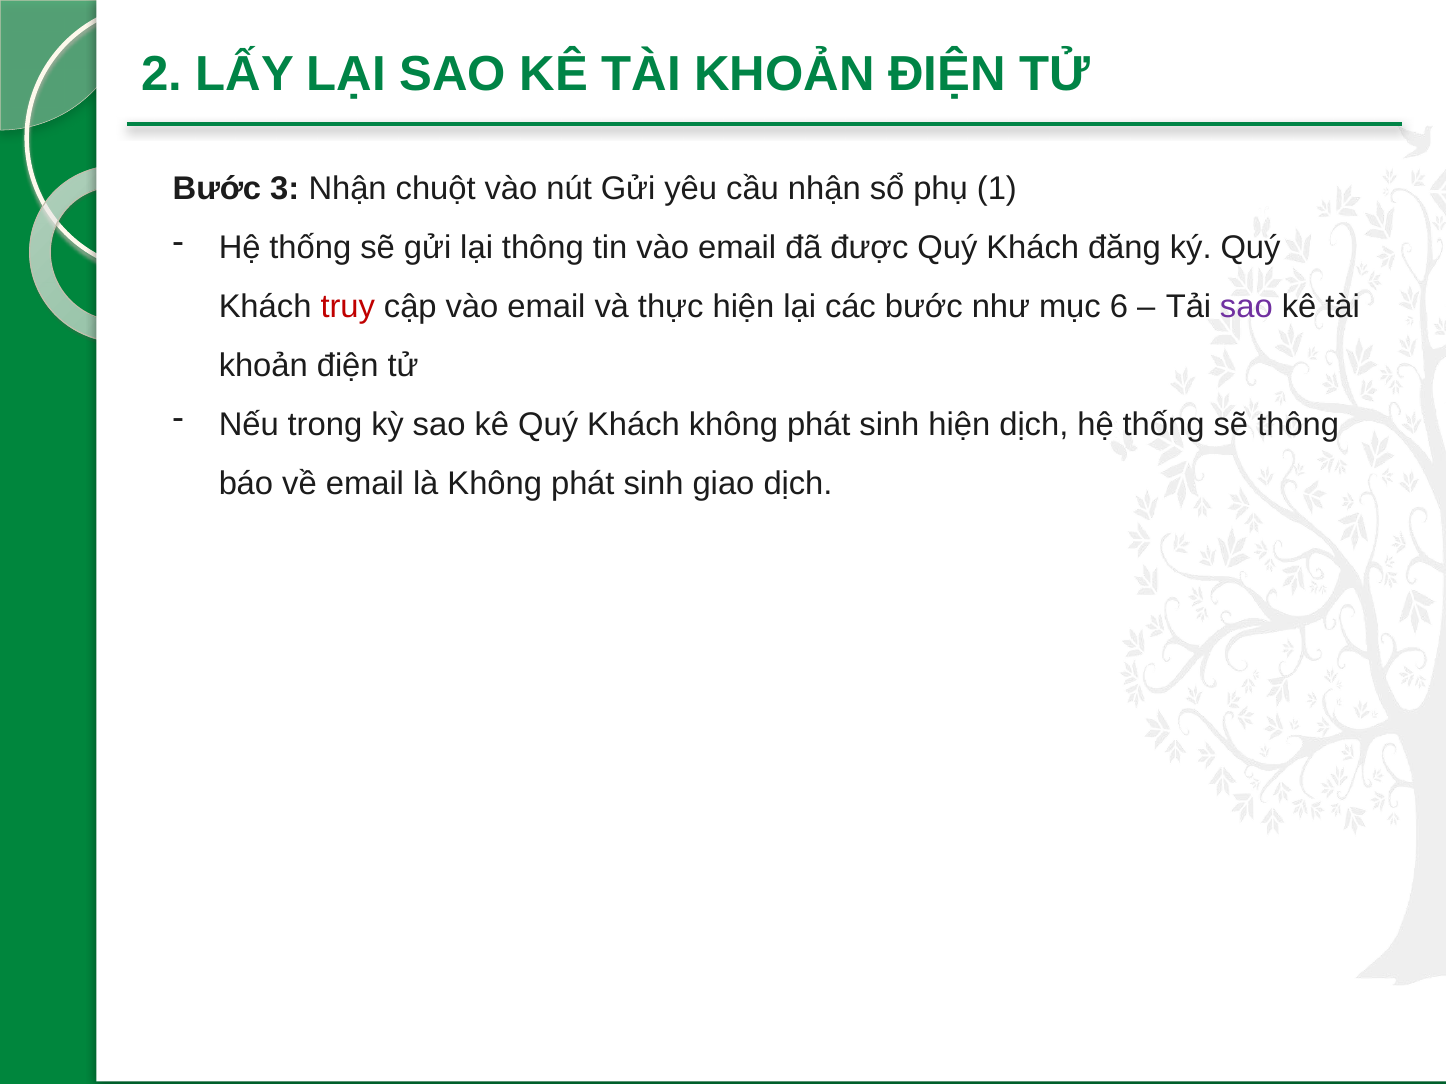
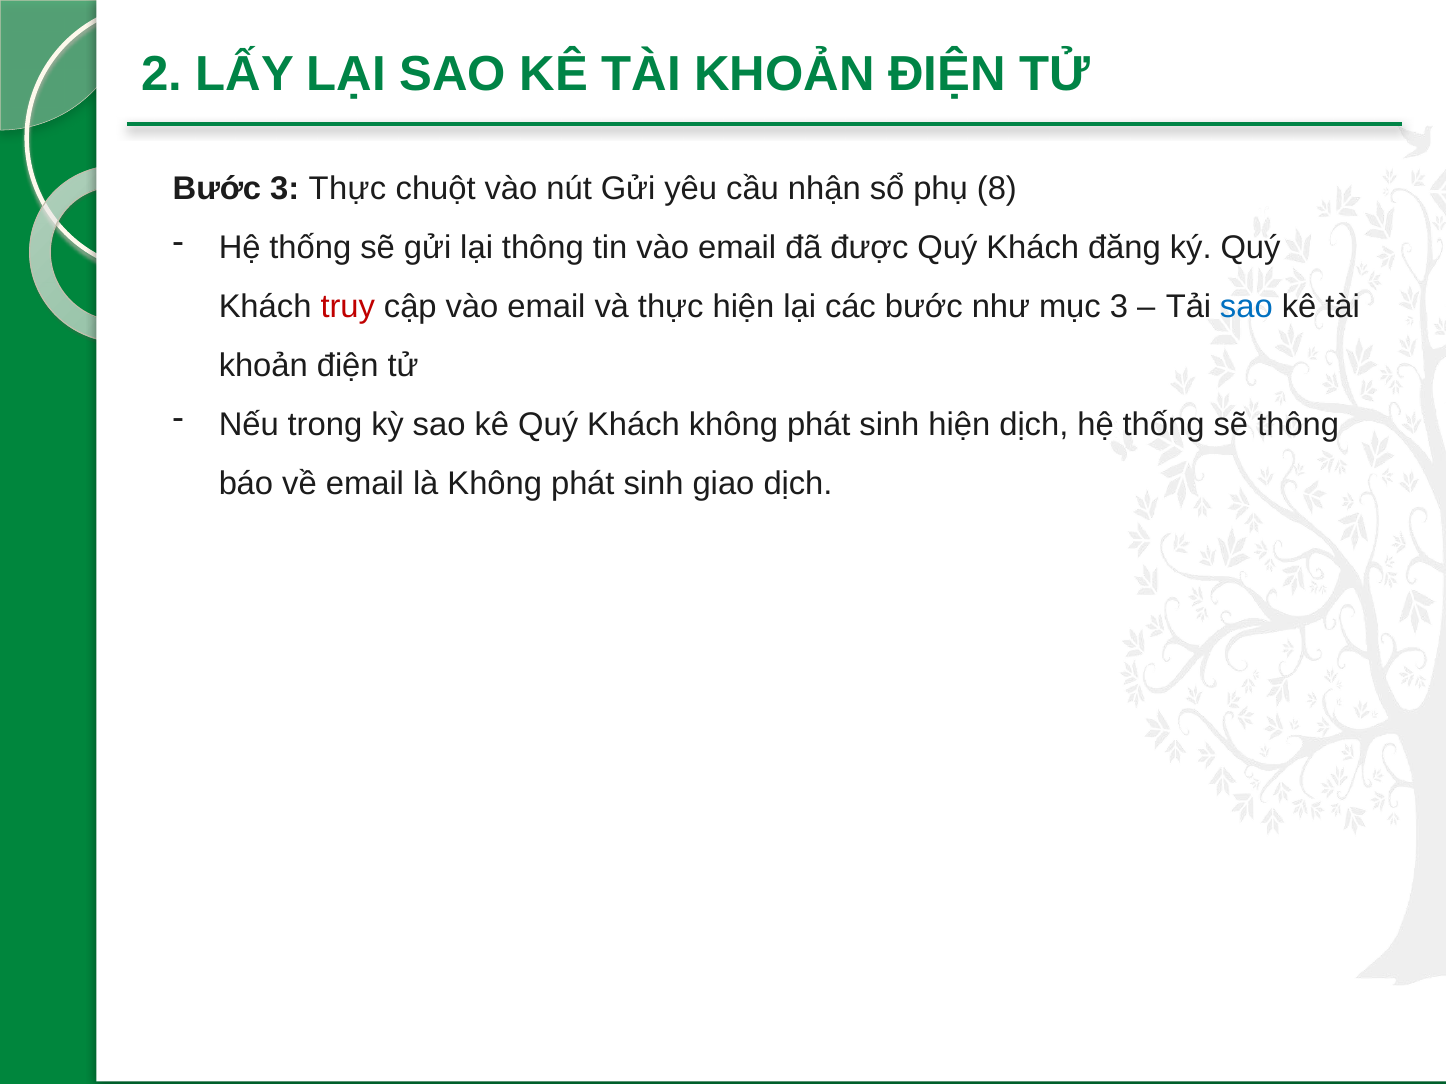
3 Nhận: Nhận -> Thực
1: 1 -> 8
mục 6: 6 -> 3
sao at (1246, 307) colour: purple -> blue
